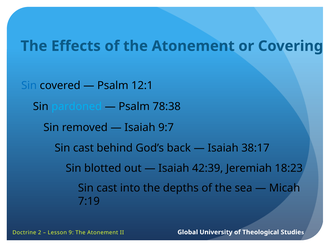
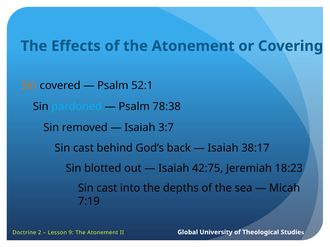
Sin at (29, 86) colour: blue -> orange
12:1: 12:1 -> 52:1
9:7: 9:7 -> 3:7
42:39: 42:39 -> 42:75
